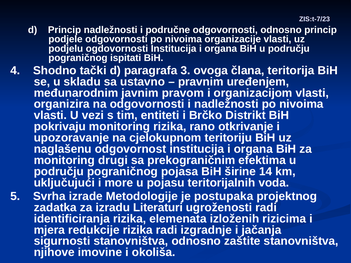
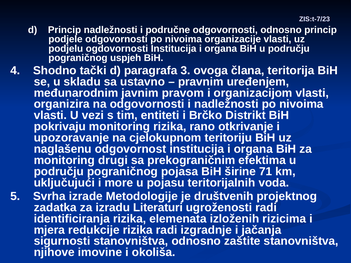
ispitati: ispitati -> uspjeh
14: 14 -> 71
postupaka: postupaka -> društvenih
